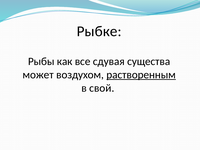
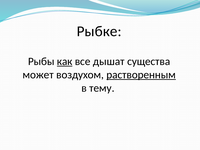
как underline: none -> present
сдувая: сдувая -> дышат
свой: свой -> тему
